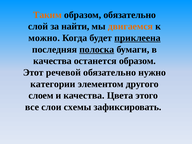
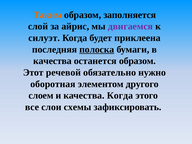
образом обязательно: обязательно -> заполняется
найти: найти -> айрис
двигаемся colour: orange -> purple
можно: можно -> силуэт
приклеена underline: present -> none
категории: категории -> оборотная
качества Цвета: Цвета -> Когда
